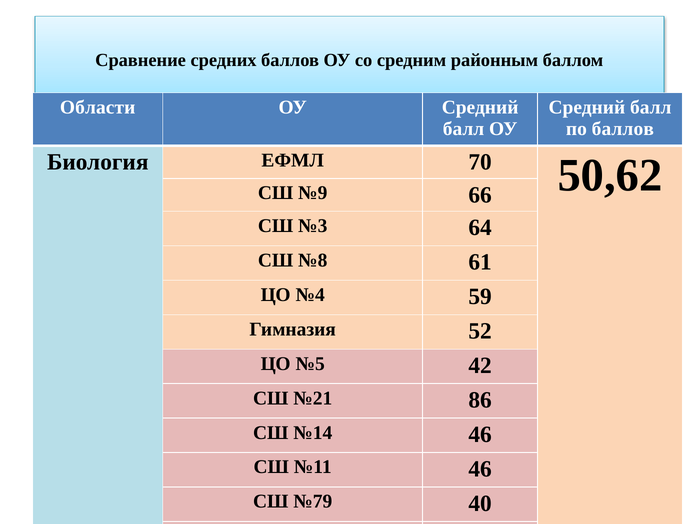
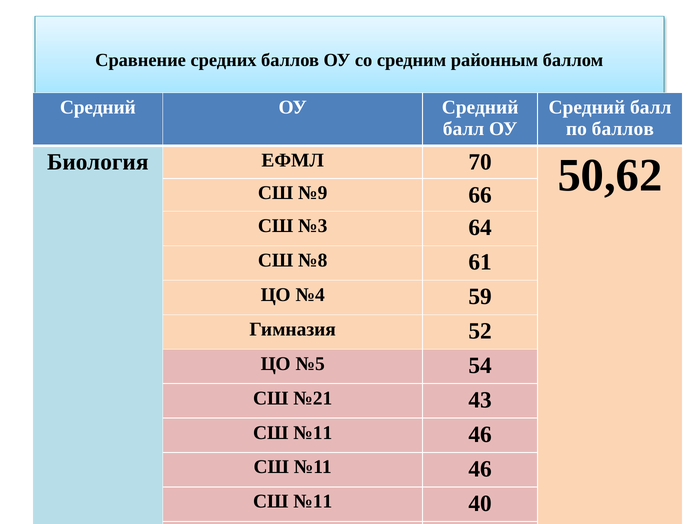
Области at (98, 107): Области -> Средний
42: 42 -> 54
86: 86 -> 43
№14 at (313, 433): №14 -> №11
№79 at (313, 502): №79 -> №11
